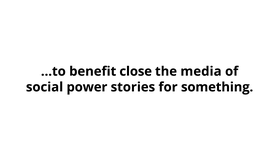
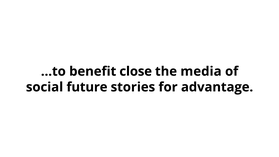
power: power -> future
something: something -> advantage
